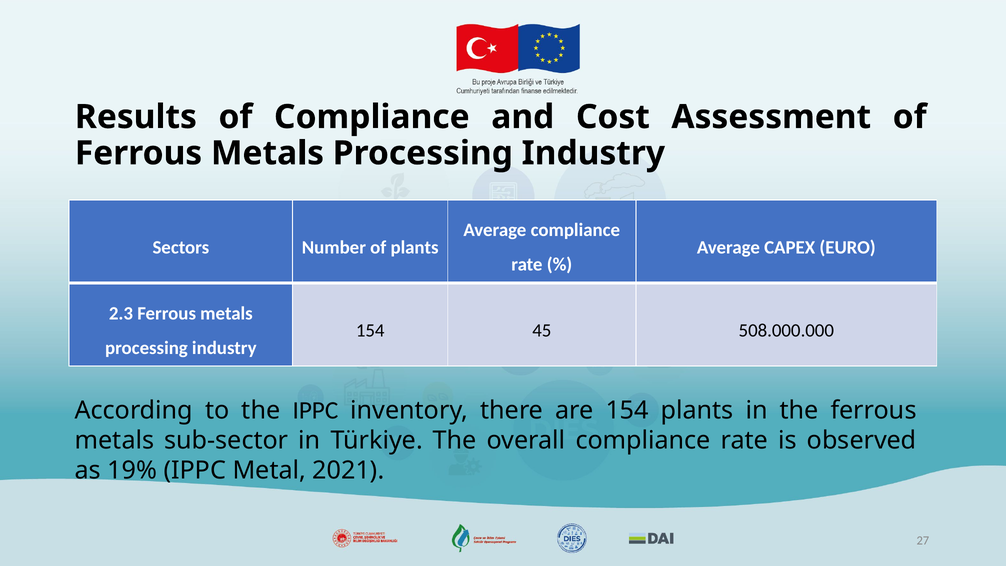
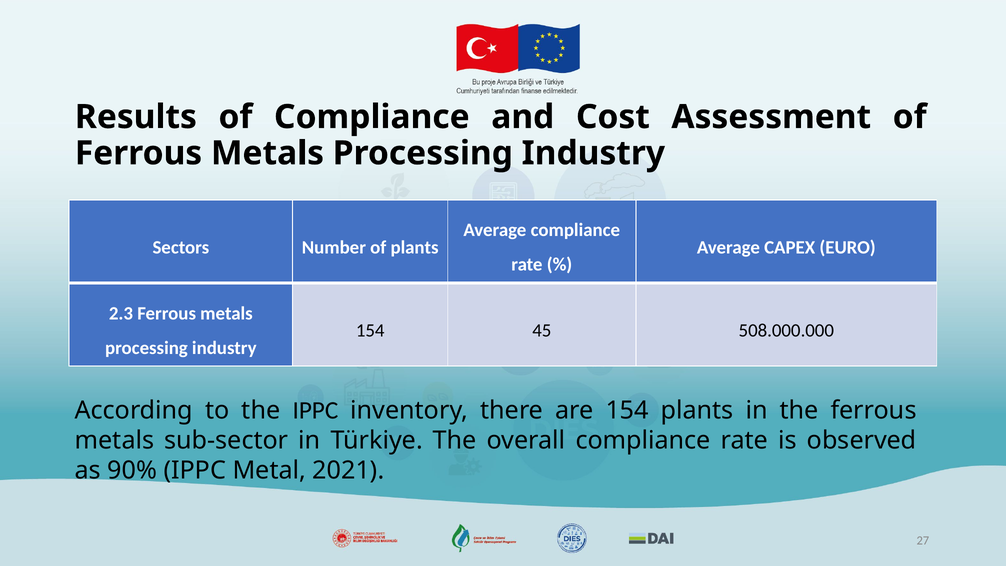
19%: 19% -> 90%
